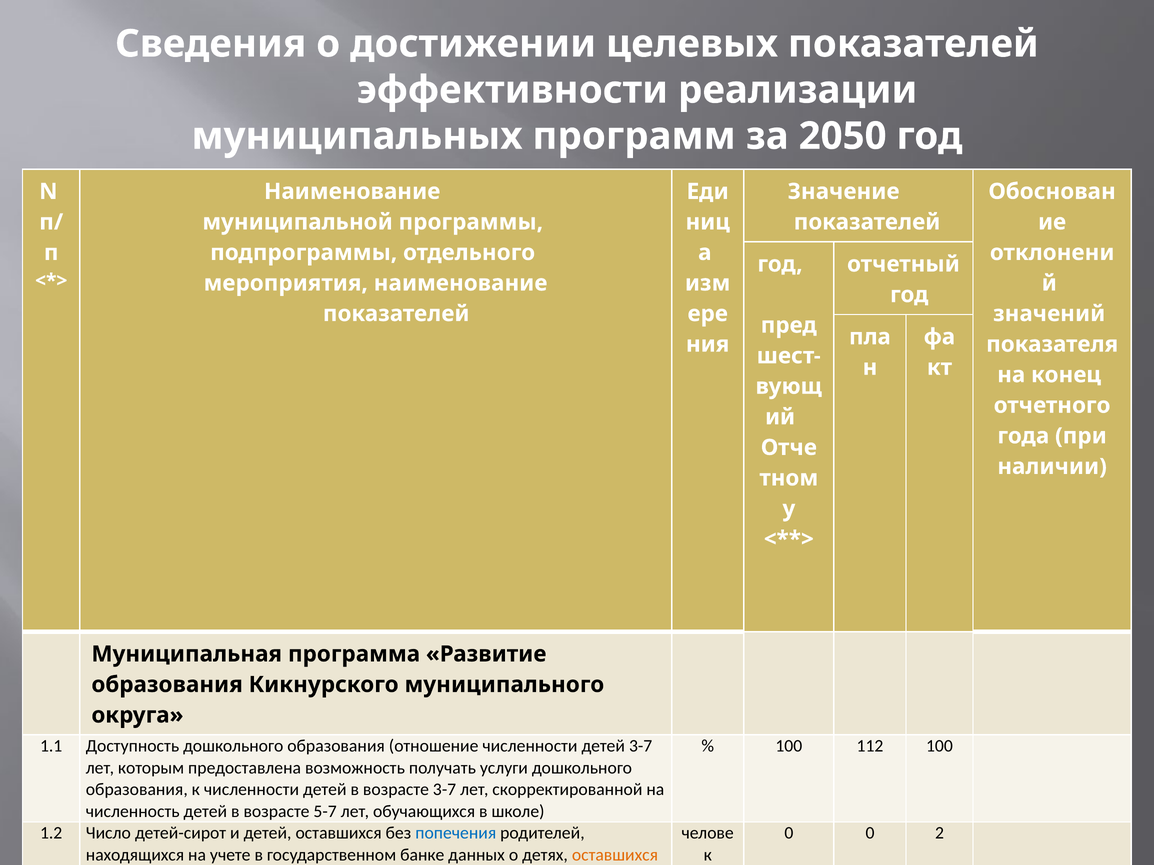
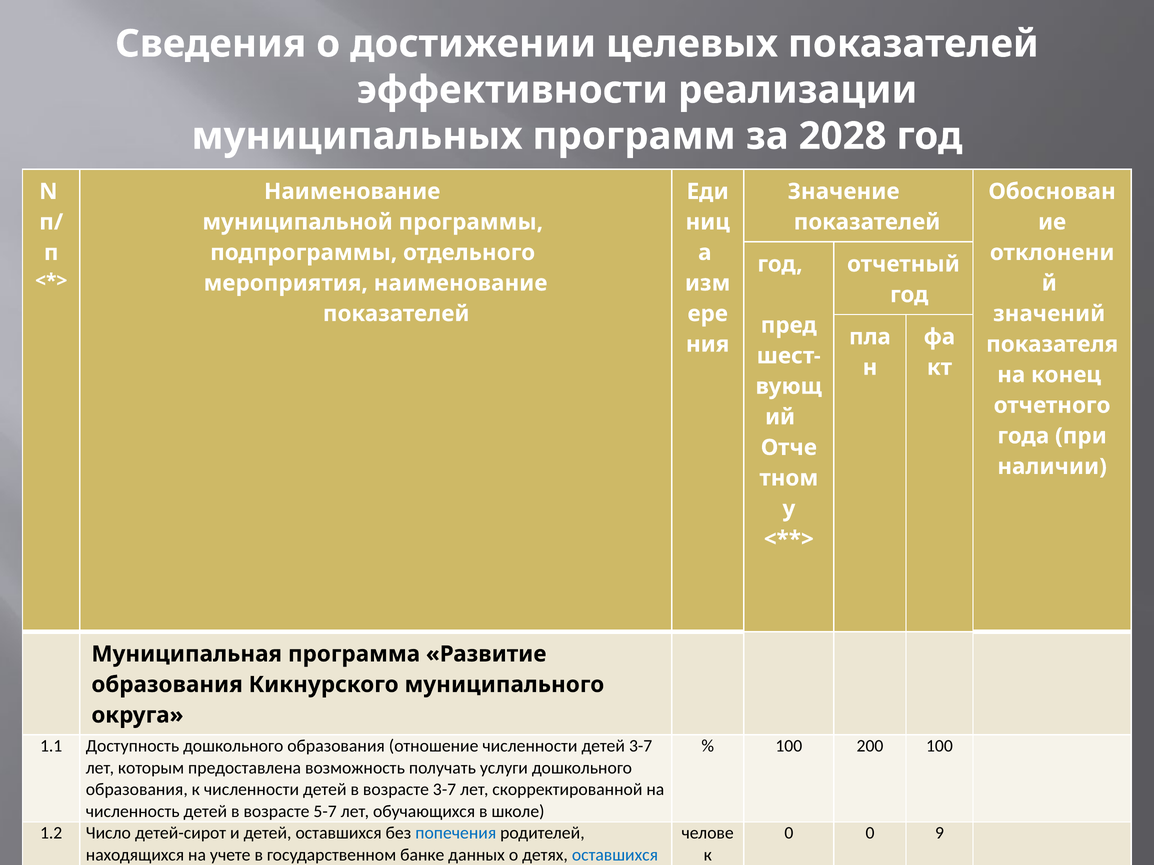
2050: 2050 -> 2028
112: 112 -> 200
2: 2 -> 9
оставшихся at (615, 855) colour: orange -> blue
